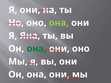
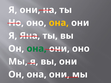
она at (59, 23) colour: light green -> yellow
